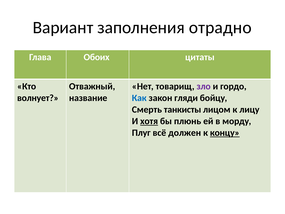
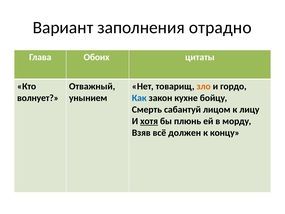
зло colour: purple -> orange
название: название -> унынием
гляди: гляди -> кухне
танкисты: танкисты -> сабантуй
Плуг: Плуг -> Взяв
концу underline: present -> none
